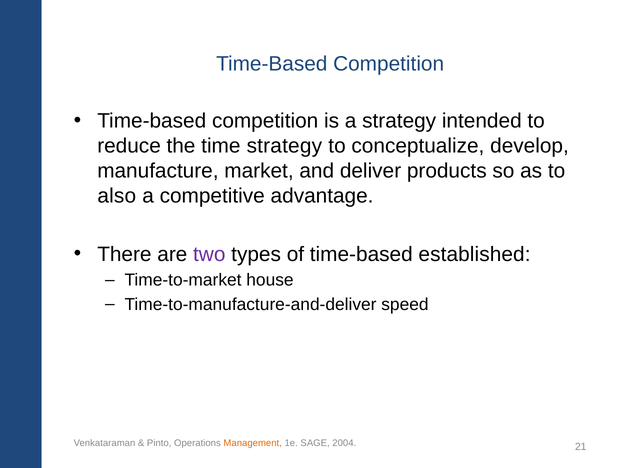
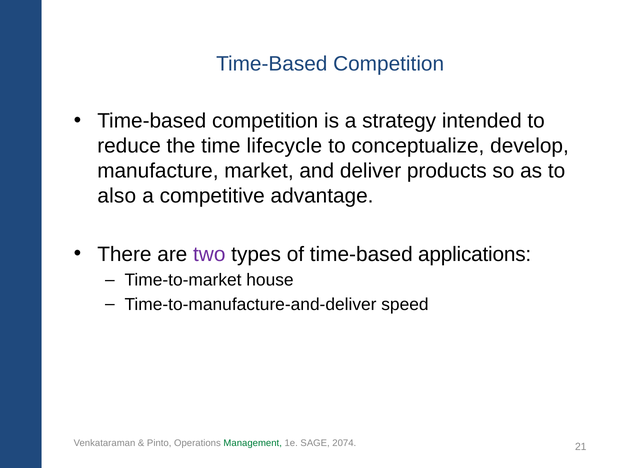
time strategy: strategy -> lifecycle
established: established -> applications
Management colour: orange -> green
2004: 2004 -> 2074
